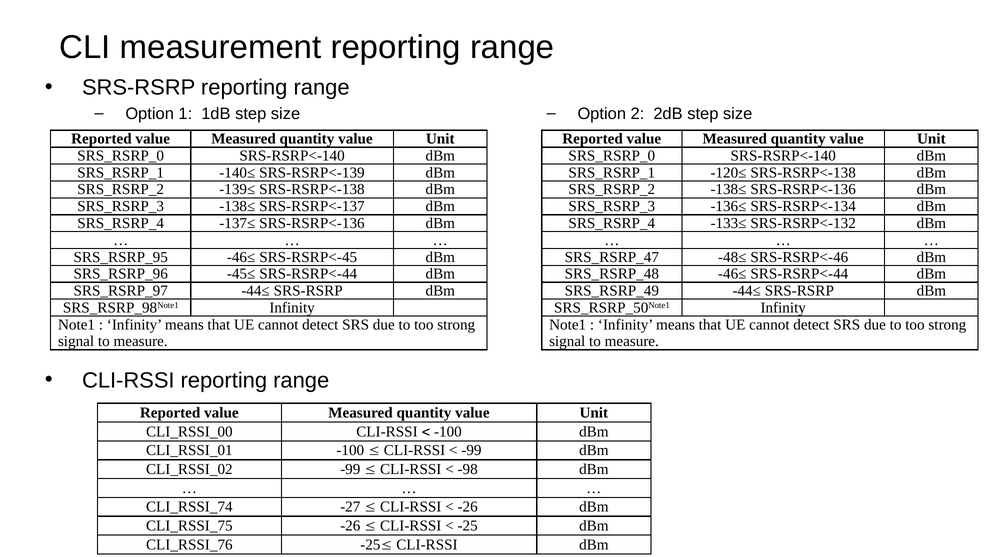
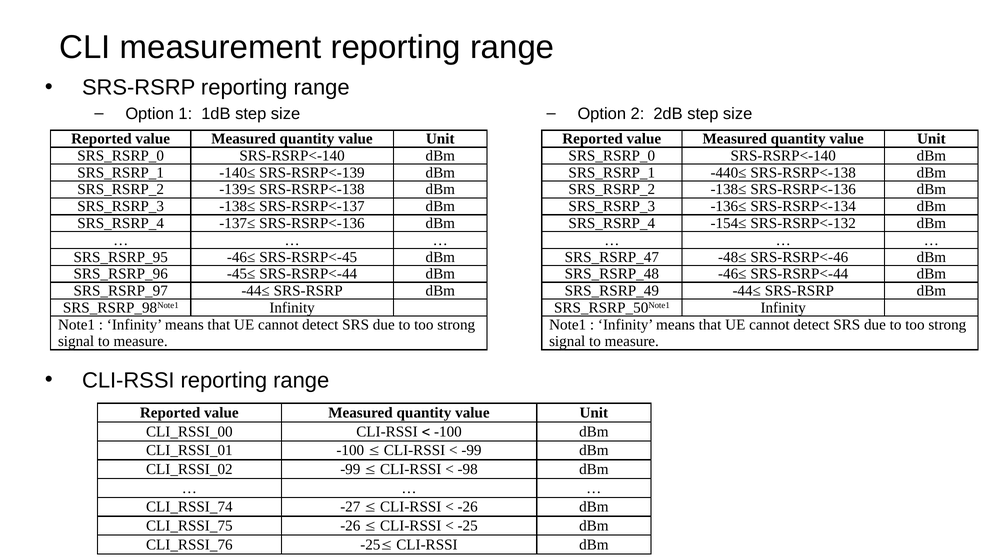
-120≤: -120≤ -> -440≤
-133≤: -133≤ -> -154≤
